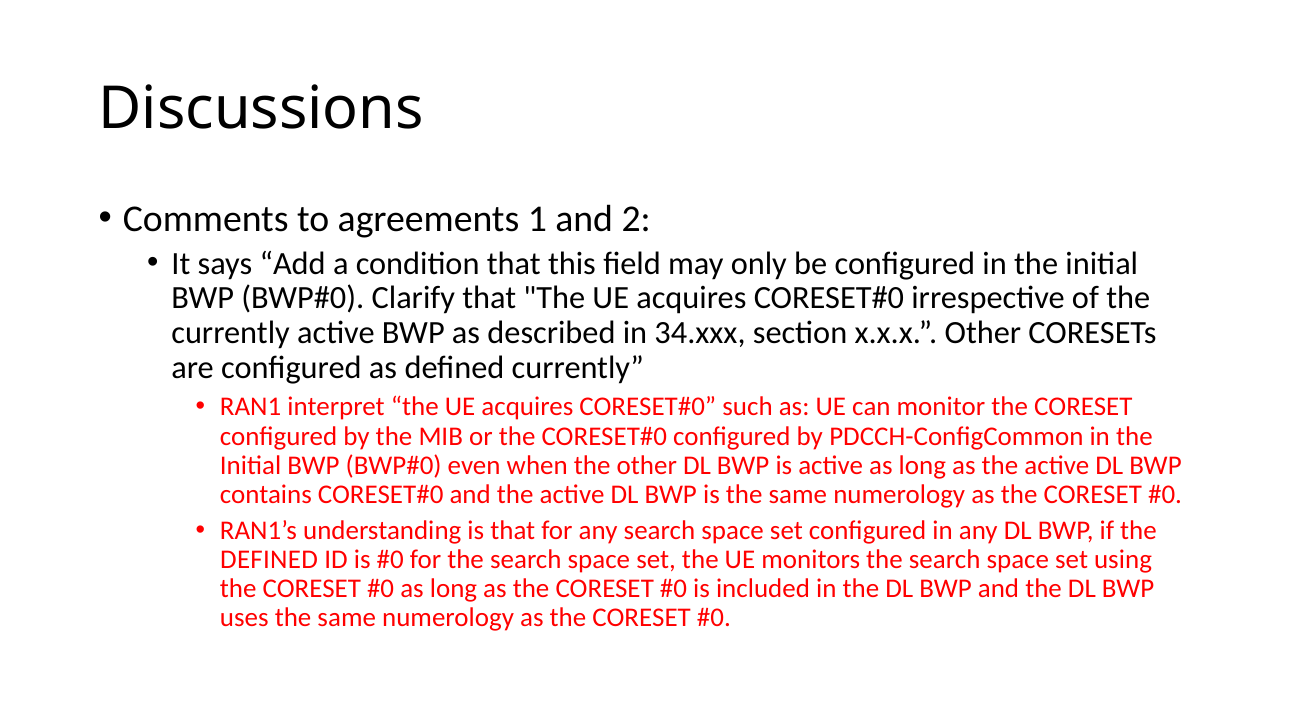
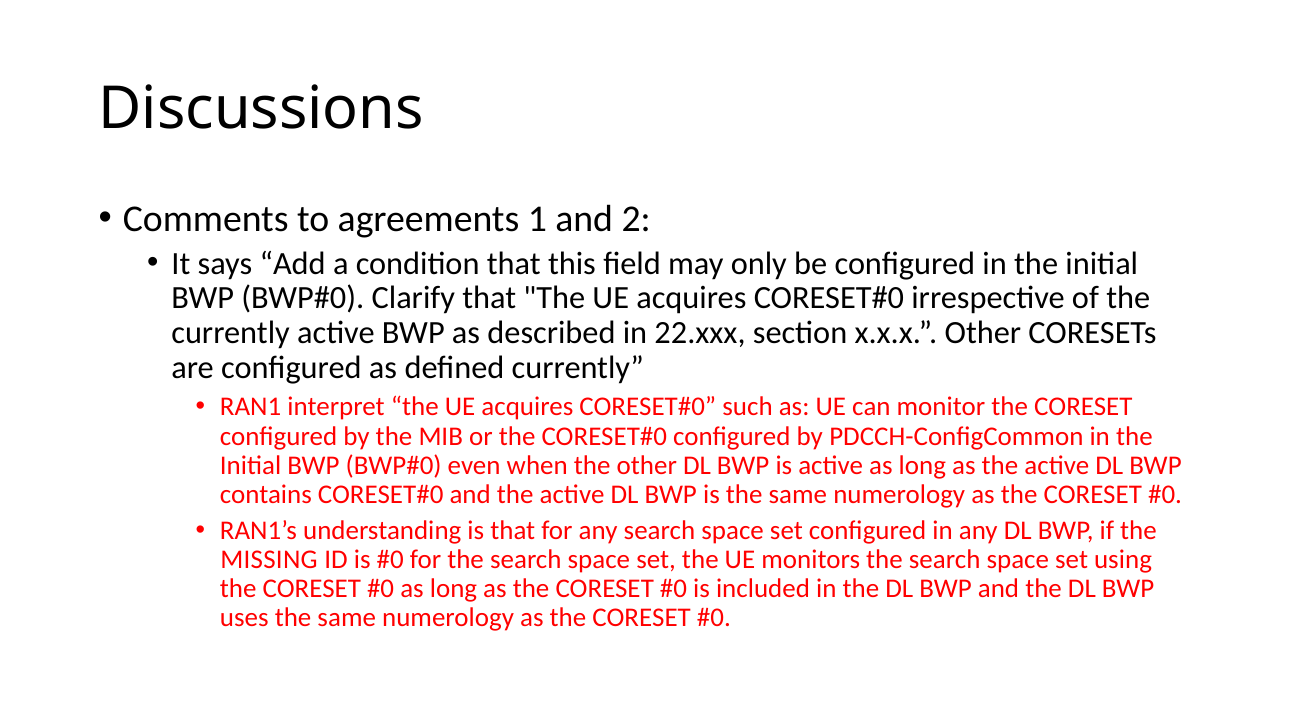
34.xxx: 34.xxx -> 22.xxx
DEFINED at (269, 559): DEFINED -> MISSING
